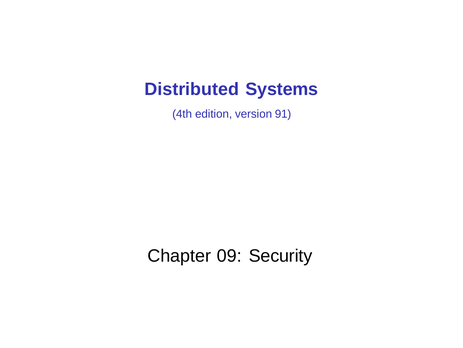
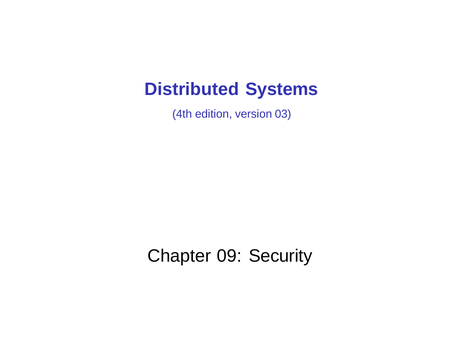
91: 91 -> 03
